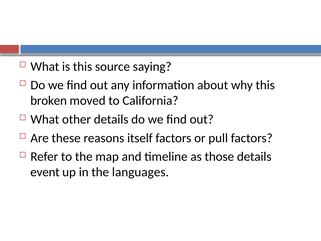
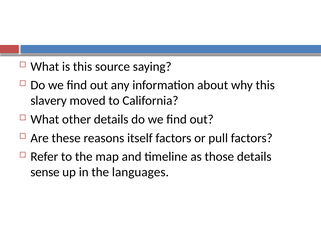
broken: broken -> slavery
event: event -> sense
